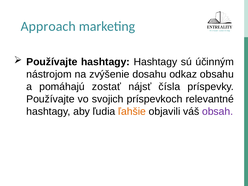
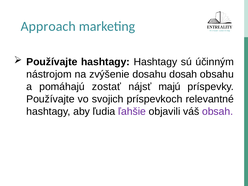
odkaz: odkaz -> dosah
čísla: čísla -> majú
ľahšie colour: orange -> purple
